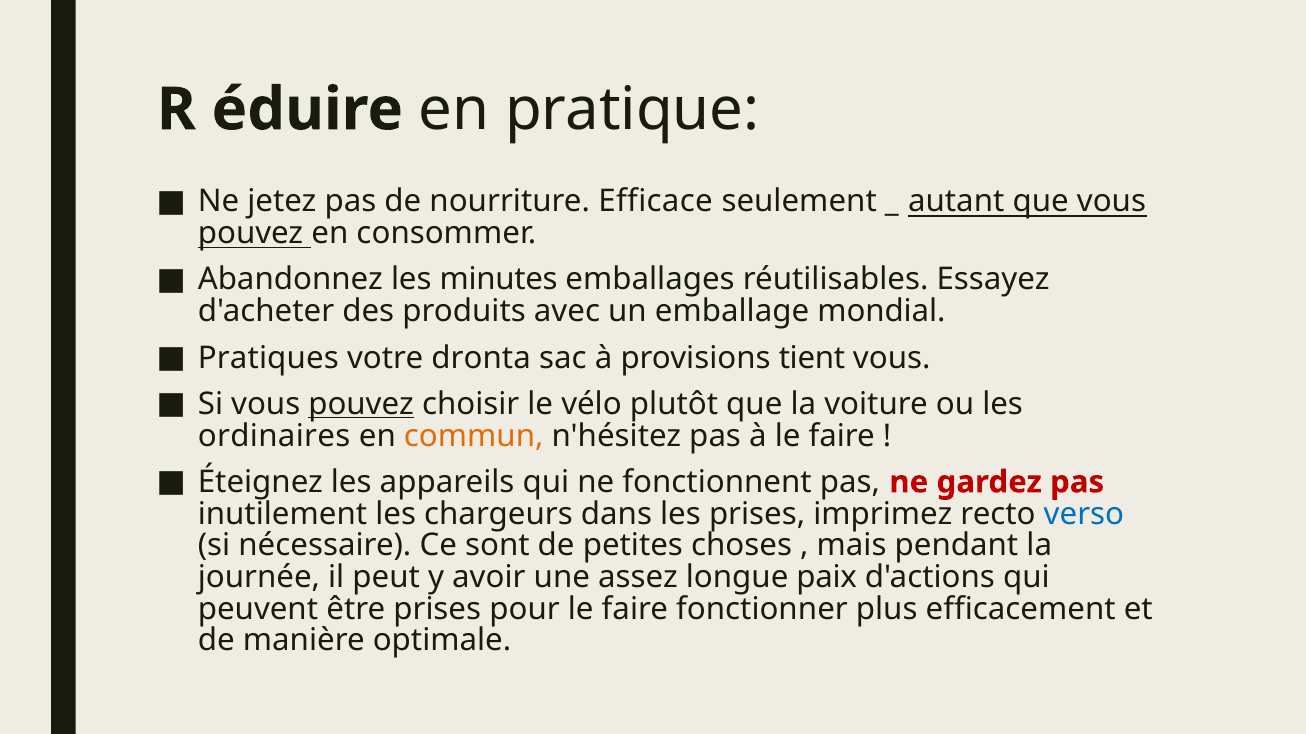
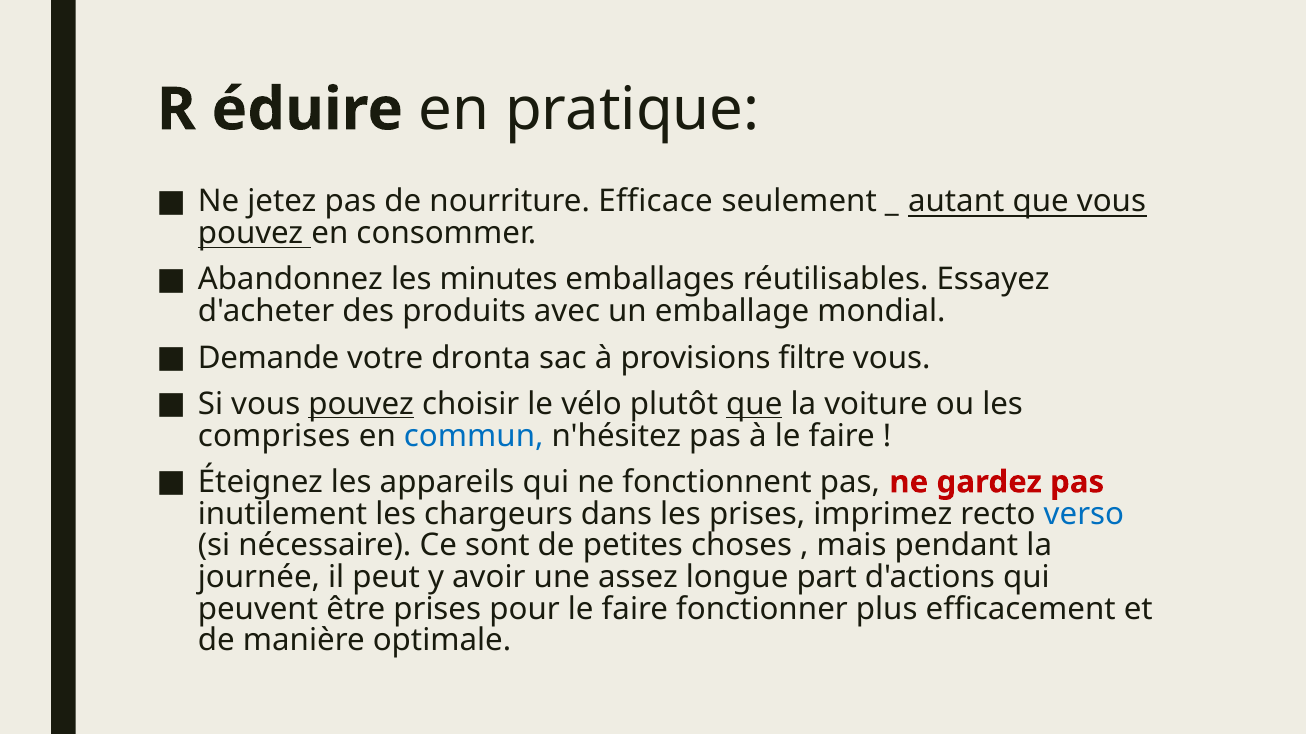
Pratiques: Pratiques -> Demande
tient: tient -> filtre
que at (754, 404) underline: none -> present
ordinaires: ordinaires -> comprises
commun colour: orange -> blue
paix: paix -> part
